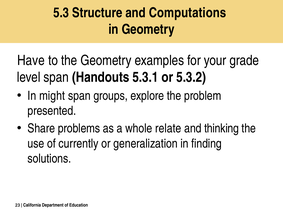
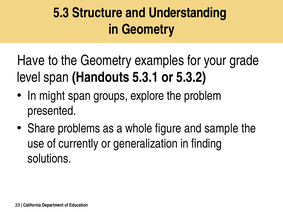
Computations: Computations -> Understanding
relate: relate -> figure
thinking: thinking -> sample
